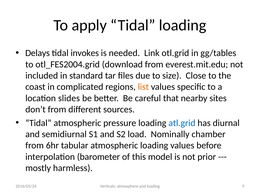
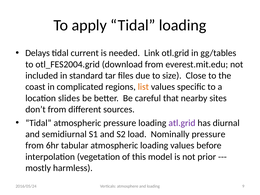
invokes: invokes -> current
atl.grid colour: blue -> purple
Nominally chamber: chamber -> pressure
barometer: barometer -> vegetation
